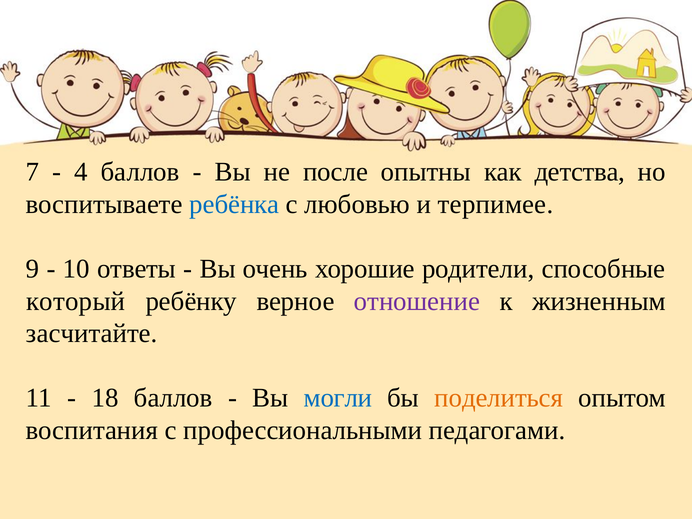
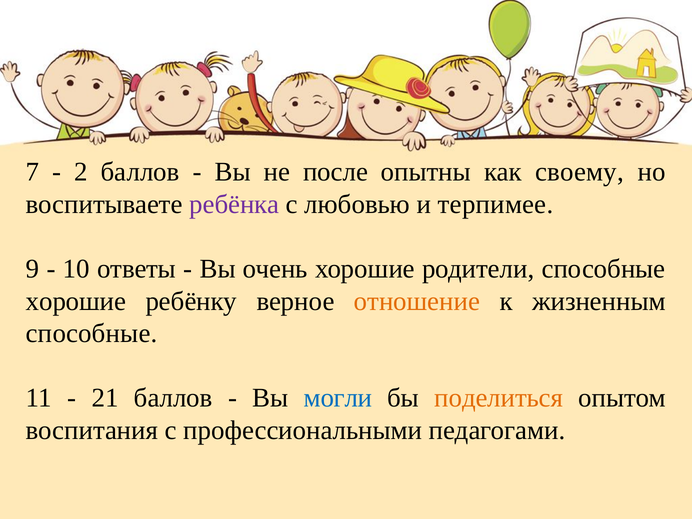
4: 4 -> 2
детства: детства -> своему
ребёнка colour: blue -> purple
который at (76, 301): который -> хорошие
отношение colour: purple -> orange
засчитайте at (92, 333): засчитайте -> способные
18: 18 -> 21
